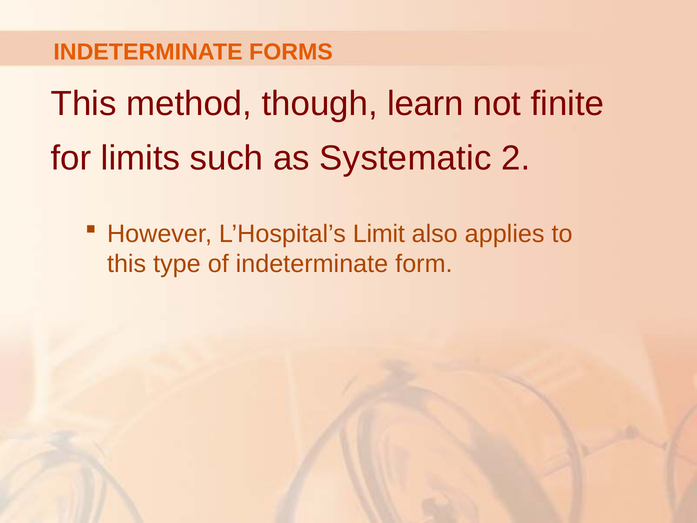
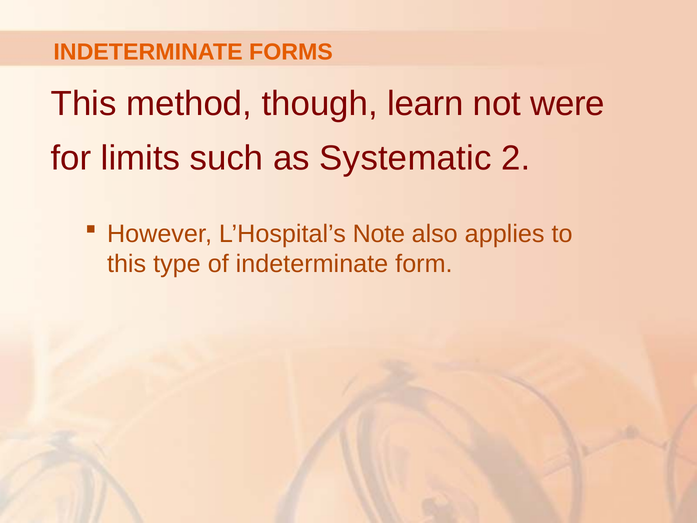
finite: finite -> were
Limit: Limit -> Note
